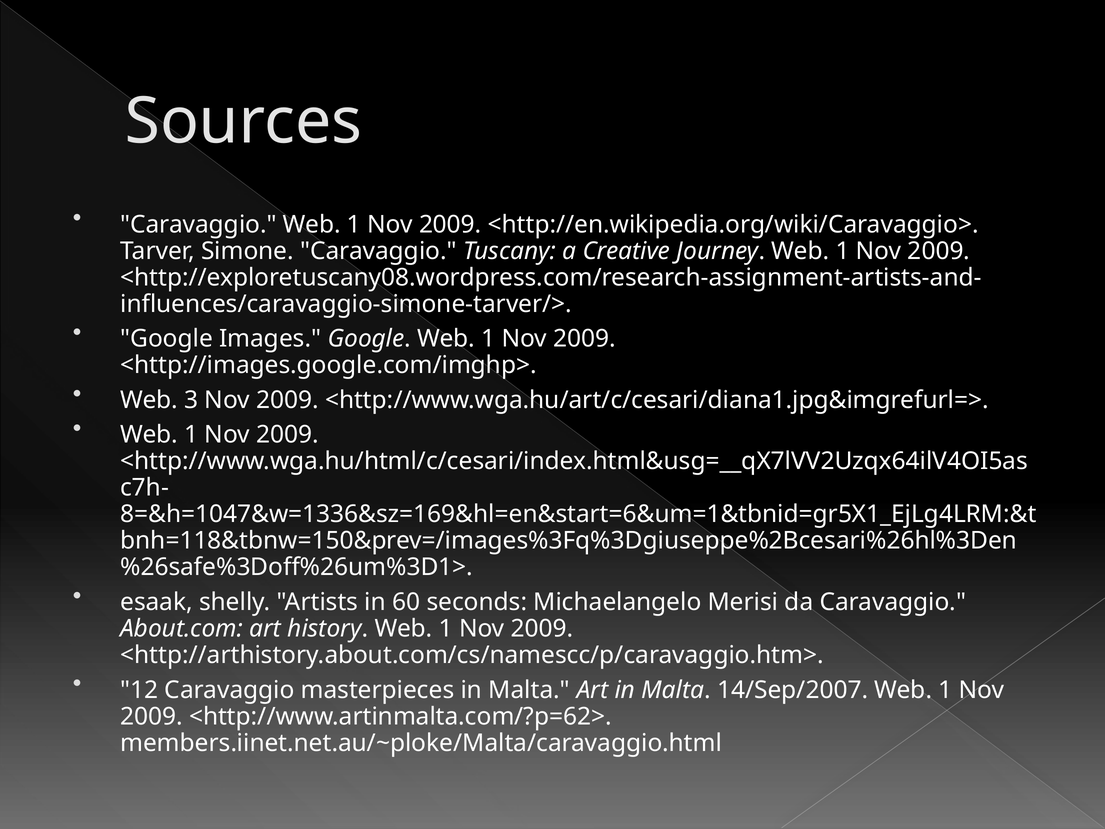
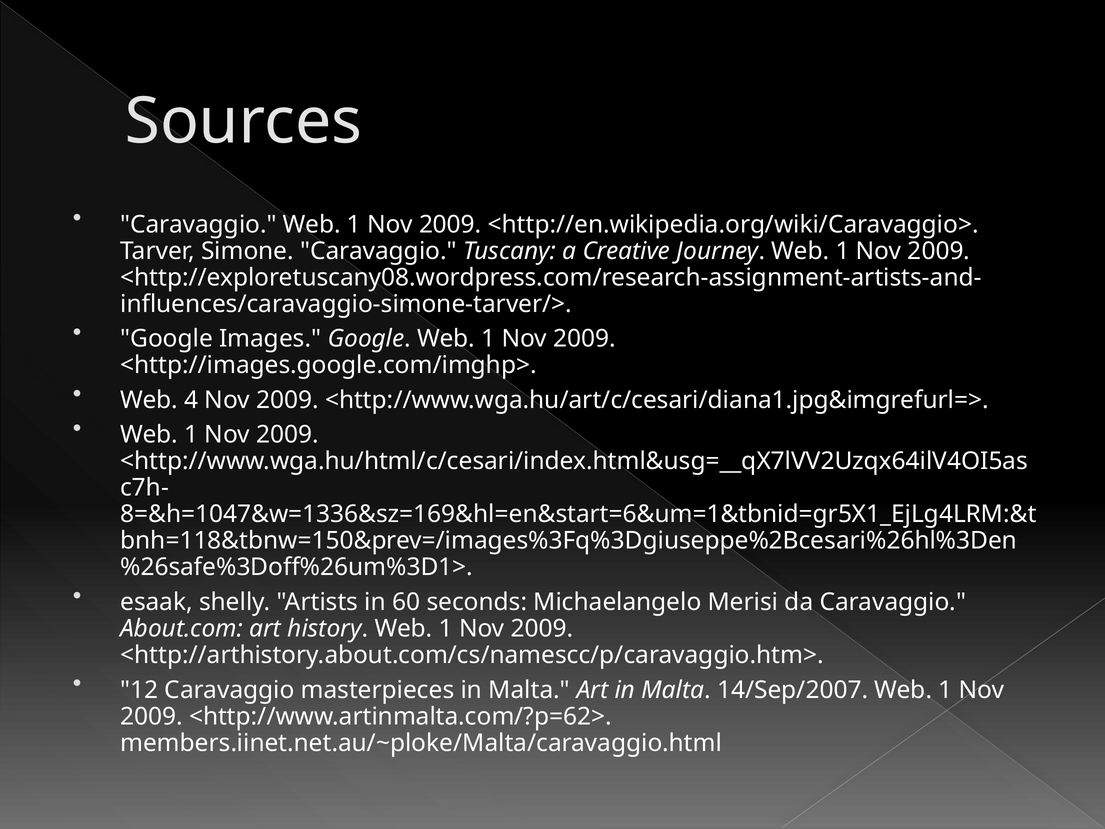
3: 3 -> 4
